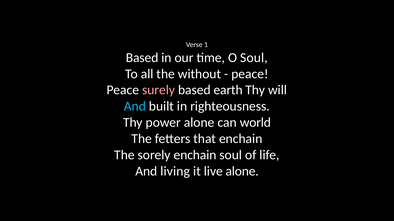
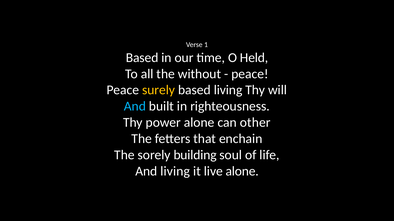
O Soul: Soul -> Held
surely colour: pink -> yellow
based earth: earth -> living
world: world -> other
sorely enchain: enchain -> building
